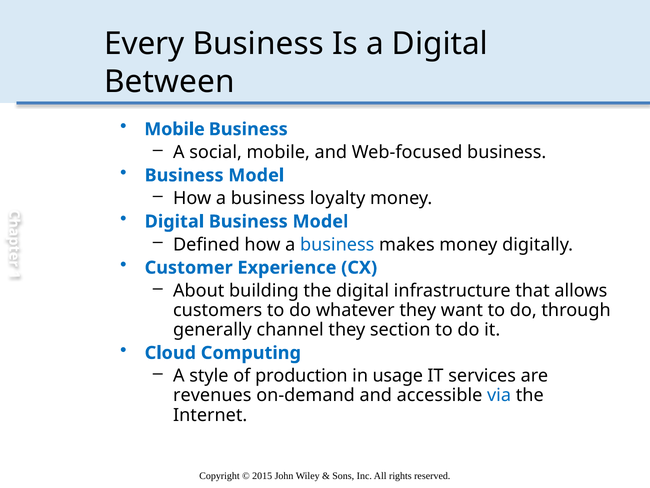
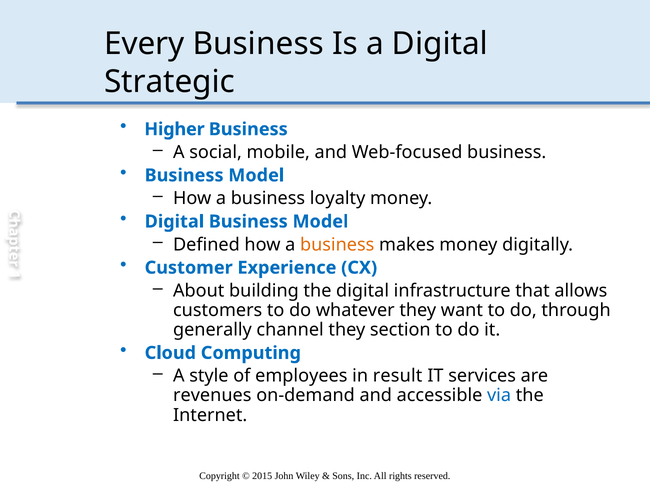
Between: Between -> Strategic
Mobile at (174, 129): Mobile -> Higher
business at (337, 244) colour: blue -> orange
production: production -> employees
usage: usage -> result
